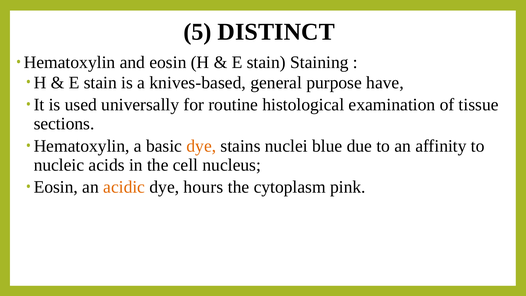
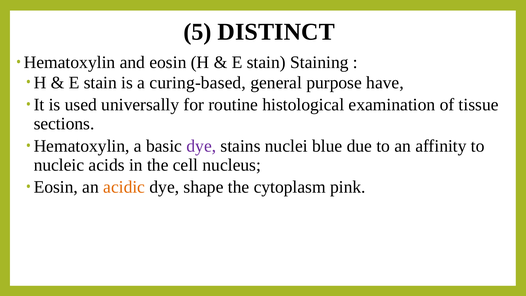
knives-based: knives-based -> curing-based
dye at (201, 146) colour: orange -> purple
hours: hours -> shape
